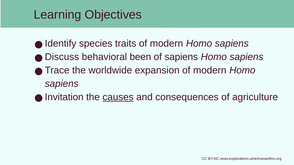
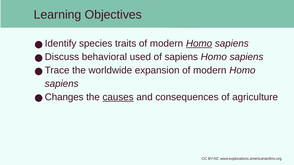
Homo at (199, 44) underline: none -> present
been: been -> used
Invitation: Invitation -> Changes
